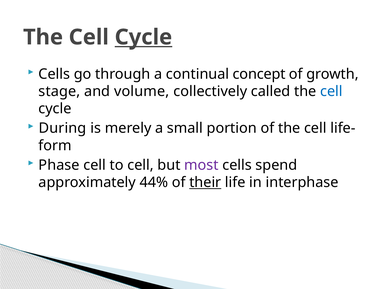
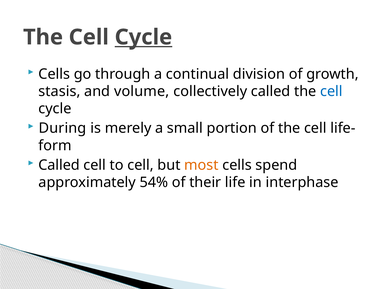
concept: concept -> division
stage: stage -> stasis
Phase at (59, 165): Phase -> Called
most colour: purple -> orange
44%: 44% -> 54%
their underline: present -> none
